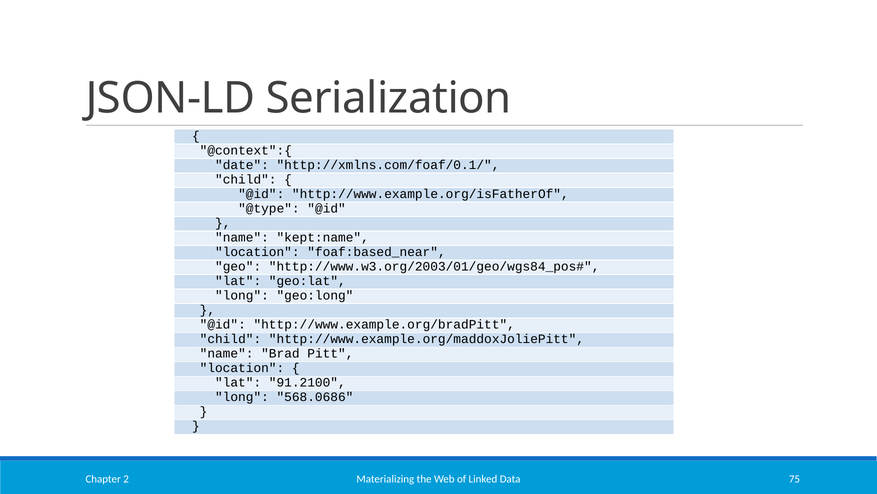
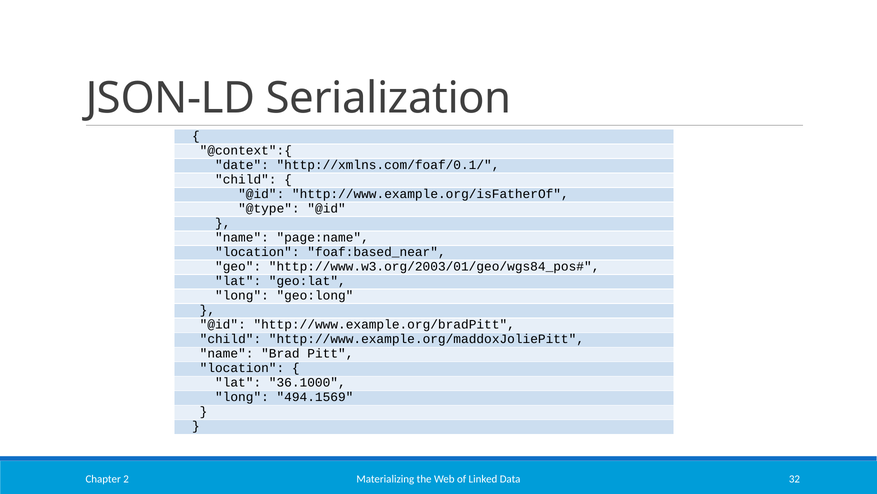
kept:name: kept:name -> page:name
91.2100: 91.2100 -> 36.1000
568.0686: 568.0686 -> 494.1569
75: 75 -> 32
